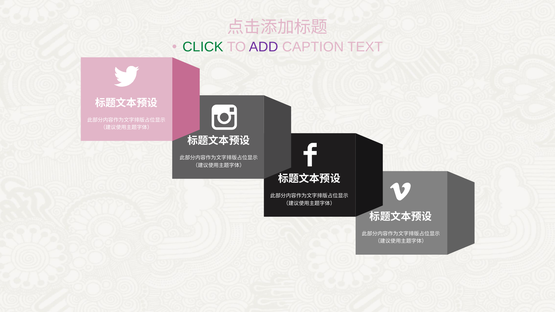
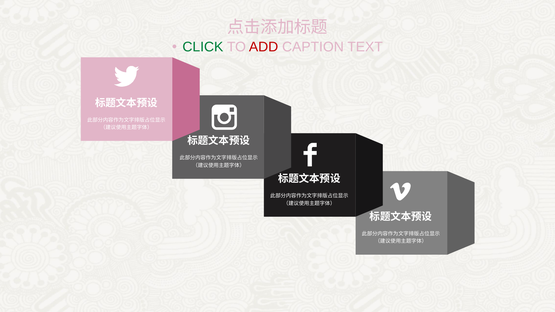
ADD colour: purple -> red
